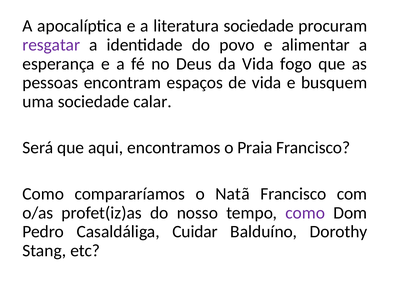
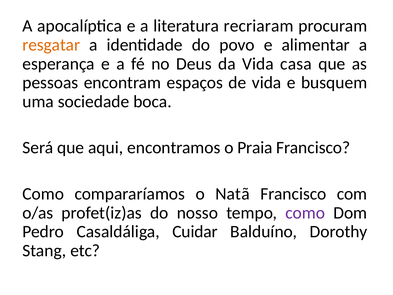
literatura sociedade: sociedade -> recriaram
resgatar colour: purple -> orange
fogo: fogo -> casa
calar: calar -> boca
